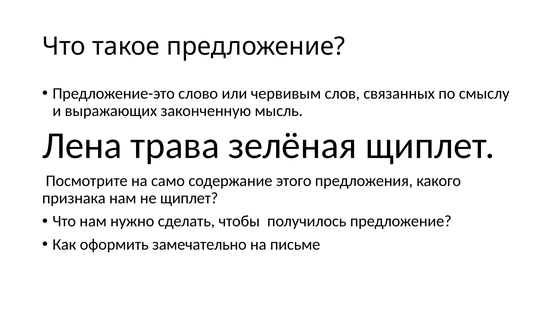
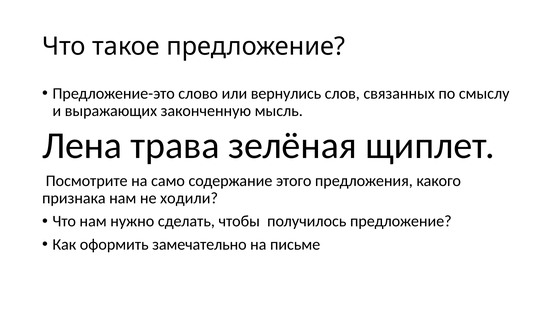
червивым: червивым -> вернулись
не щиплет: щиплет -> ходили
